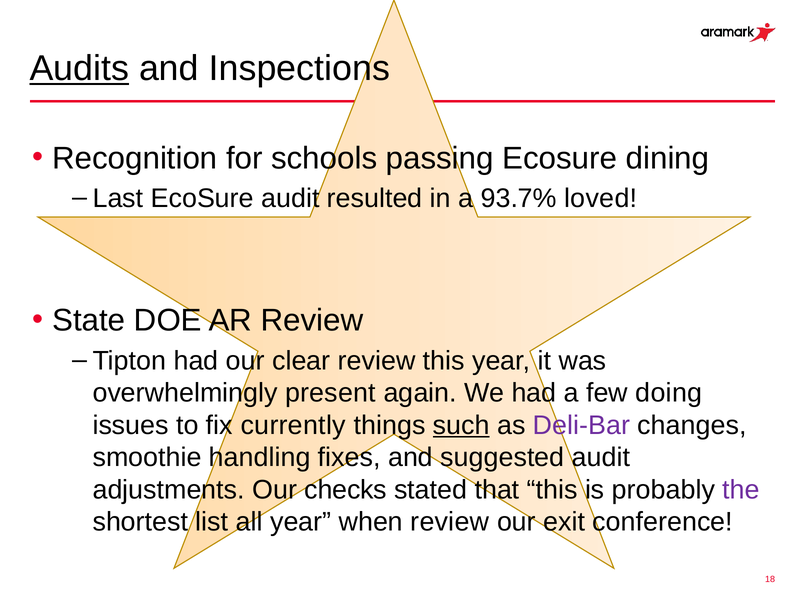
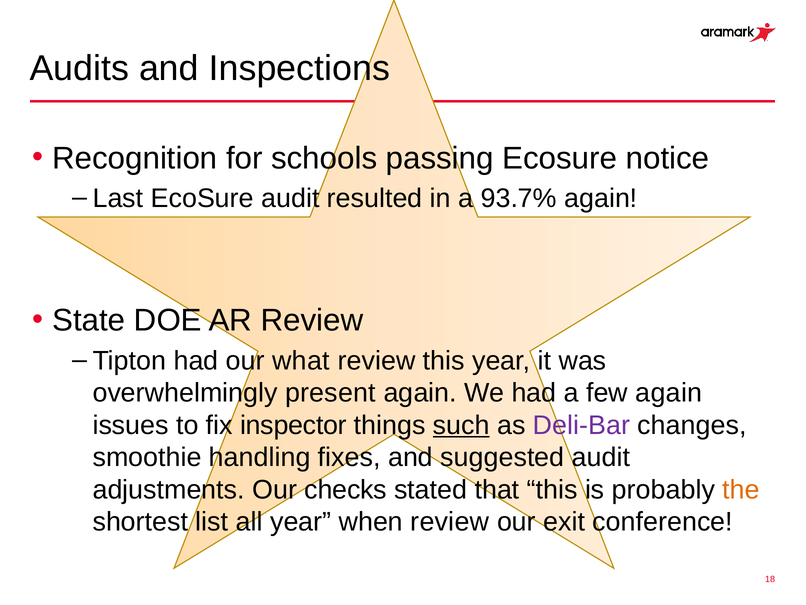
Audits underline: present -> none
dining: dining -> notice
93.7% loved: loved -> again
clear: clear -> what
few doing: doing -> again
currently: currently -> inspector
the colour: purple -> orange
